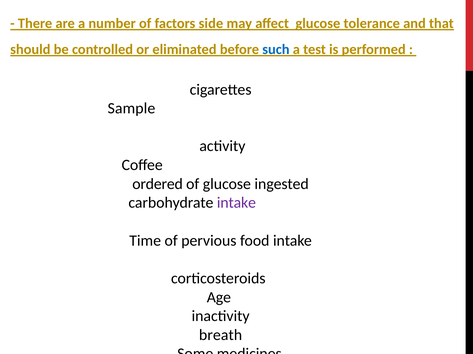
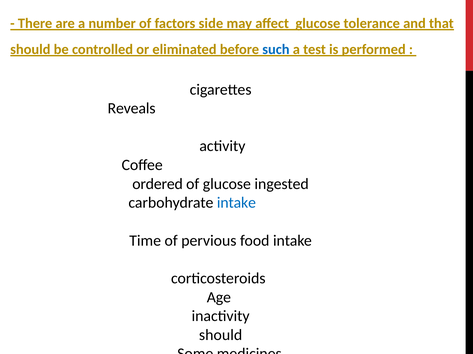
Sample: Sample -> Reveals
intake at (236, 203) colour: purple -> blue
breath at (221, 336): breath -> should
